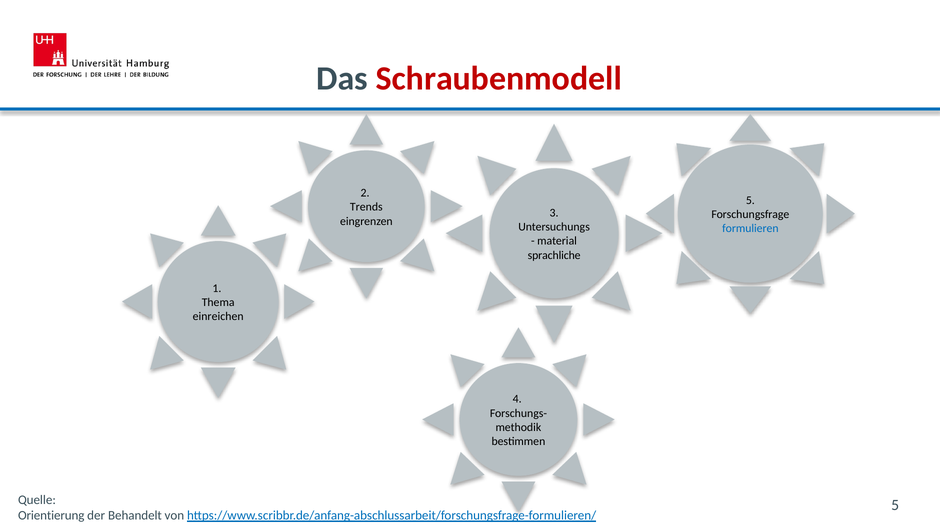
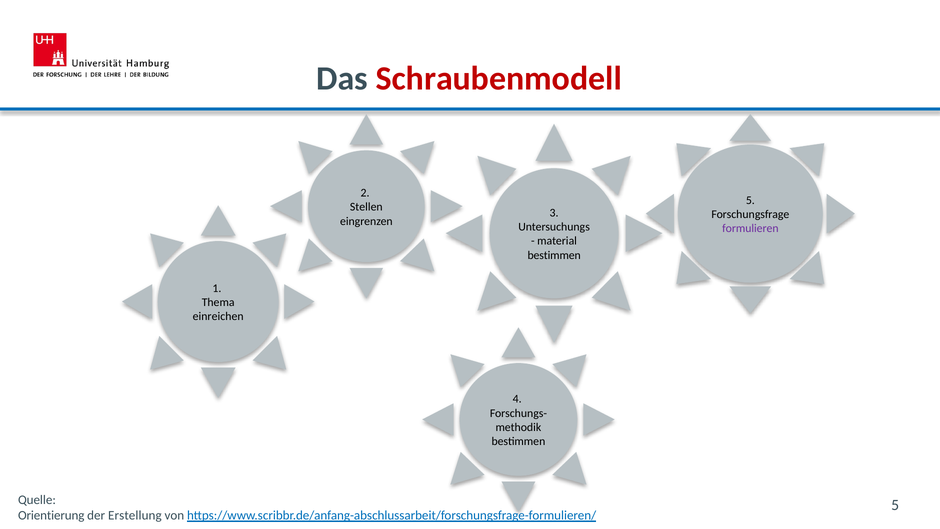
Trends: Trends -> Stellen
formulieren colour: blue -> purple
sprachliche at (554, 255): sprachliche -> bestimmen
Behandelt: Behandelt -> Erstellung
